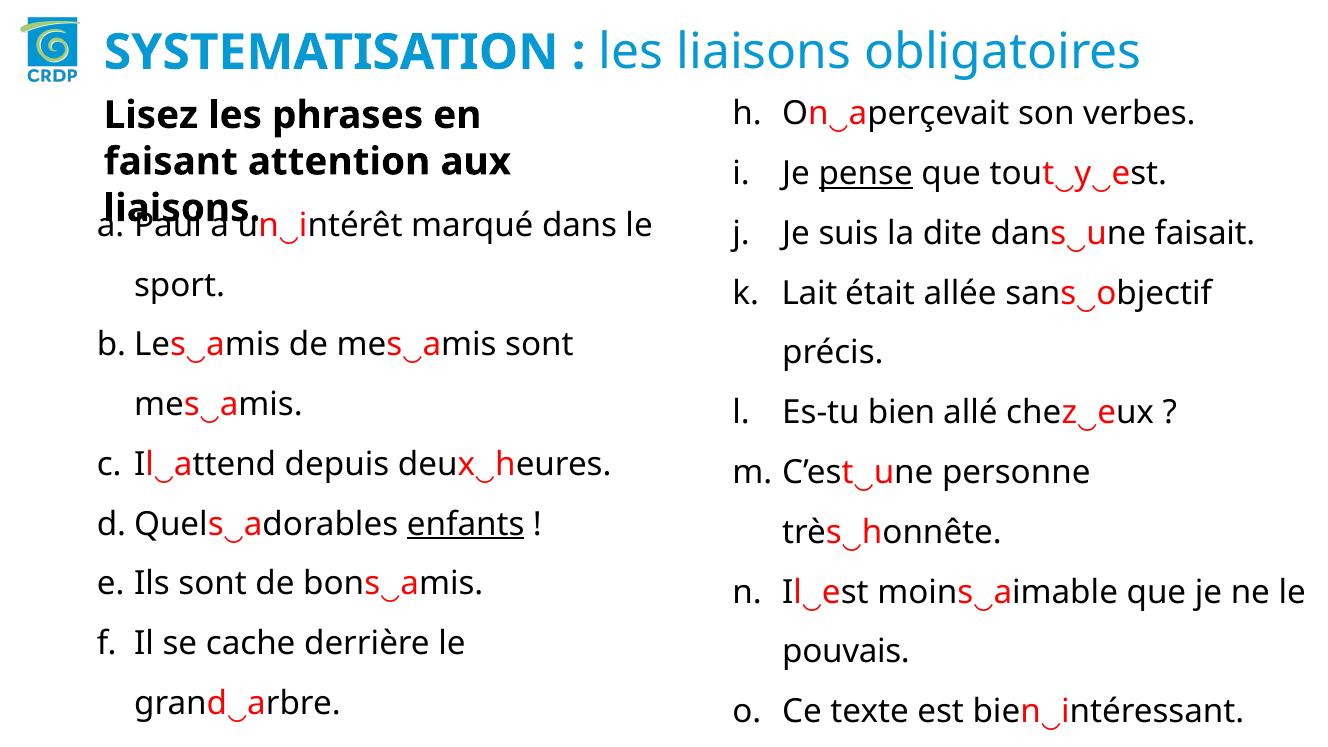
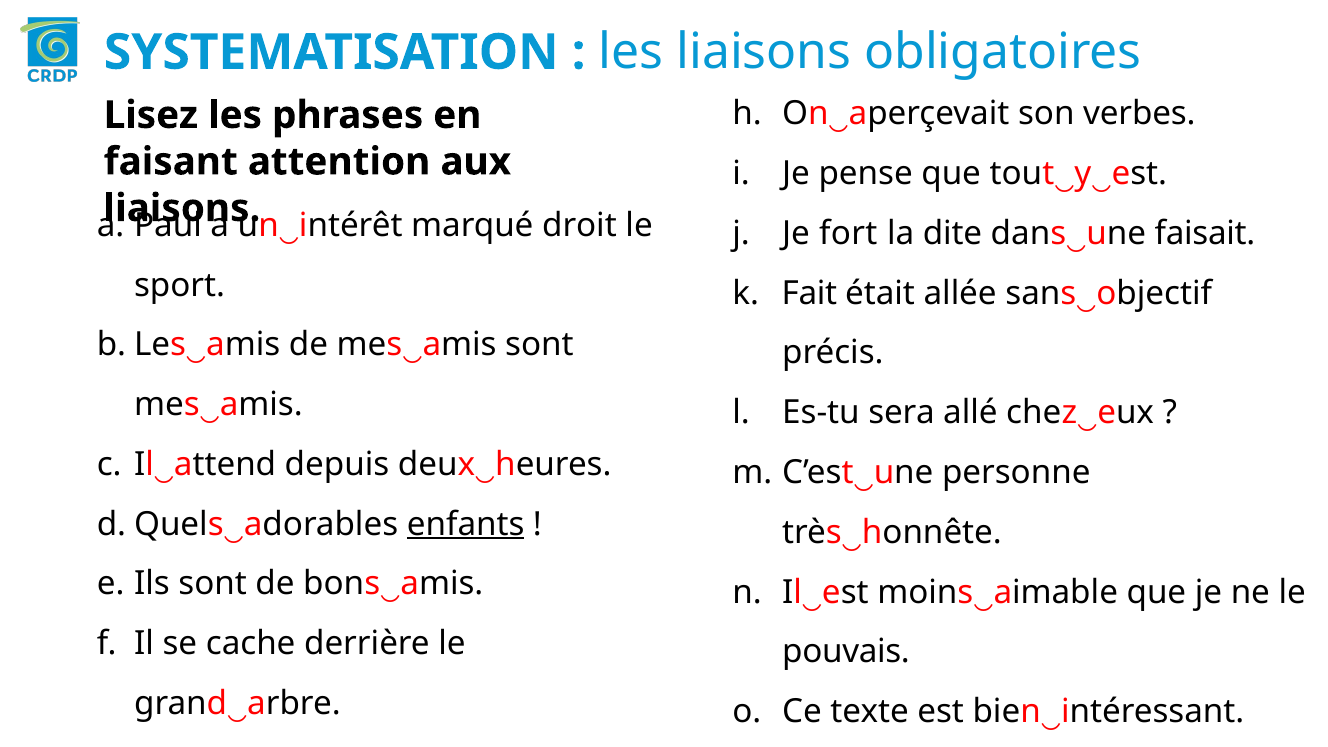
pense underline: present -> none
marqué dans: dans -> droit
suis: suis -> fort
Lait: Lait -> Fait
bien: bien -> sera
